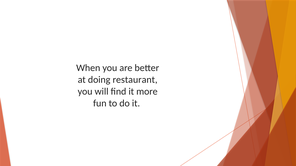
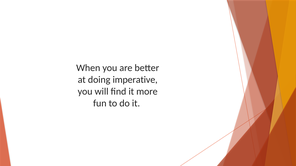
restaurant: restaurant -> imperative
